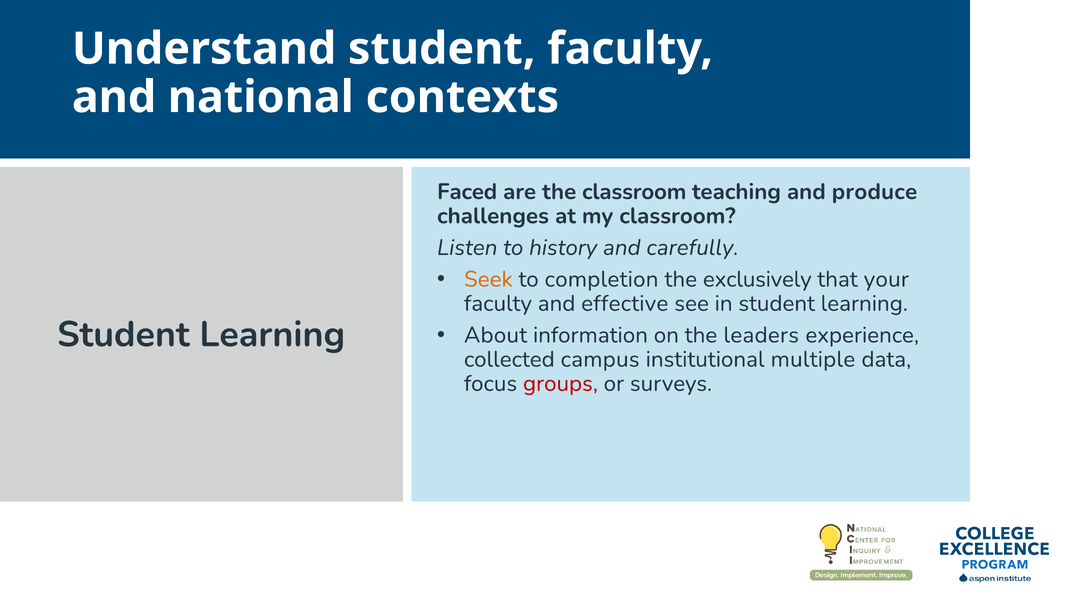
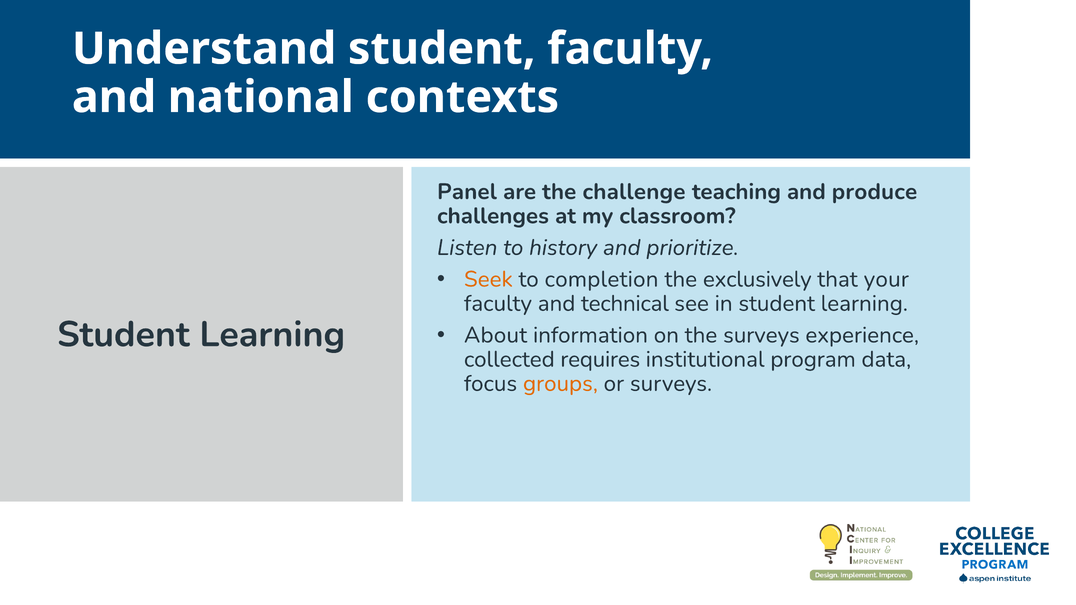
Faced: Faced -> Panel
the classroom: classroom -> challenge
carefully: carefully -> prioritize
effective: effective -> technical
the leaders: leaders -> surveys
campus: campus -> requires
multiple: multiple -> program
groups colour: red -> orange
